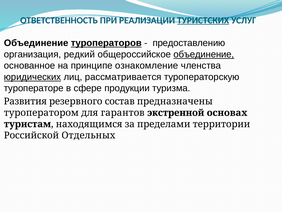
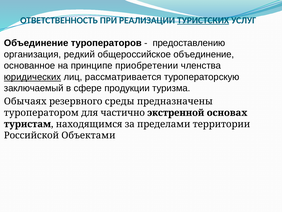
туроператоров underline: present -> none
объединение at (204, 54) underline: present -> none
ознакомление: ознакомление -> приобретении
туроператоре: туроператоре -> заключаемый
Развития: Развития -> Обычаях
состав: состав -> среды
гарантов: гарантов -> частично
Отдельных: Отдельных -> Объектами
